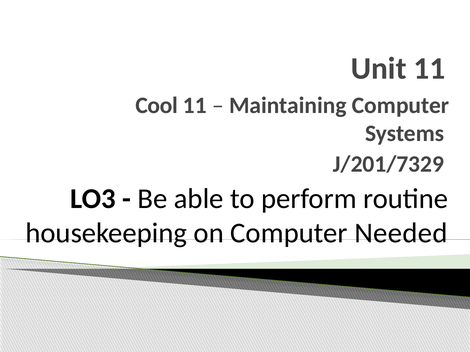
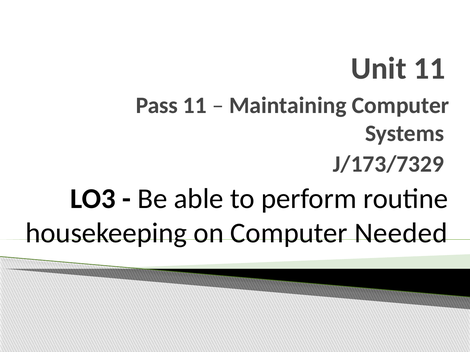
Cool: Cool -> Pass
J/201/7329: J/201/7329 -> J/173/7329
